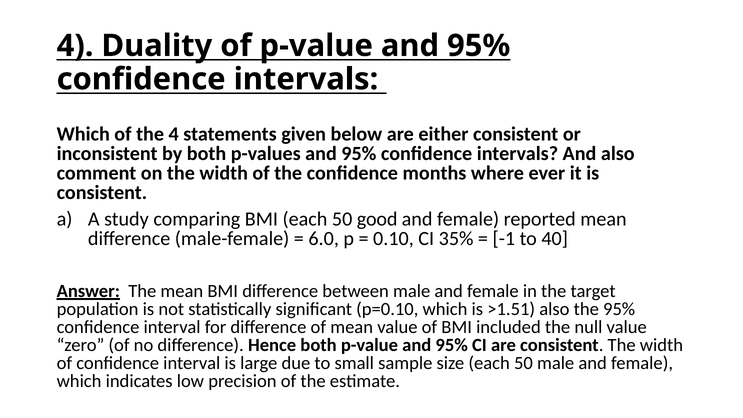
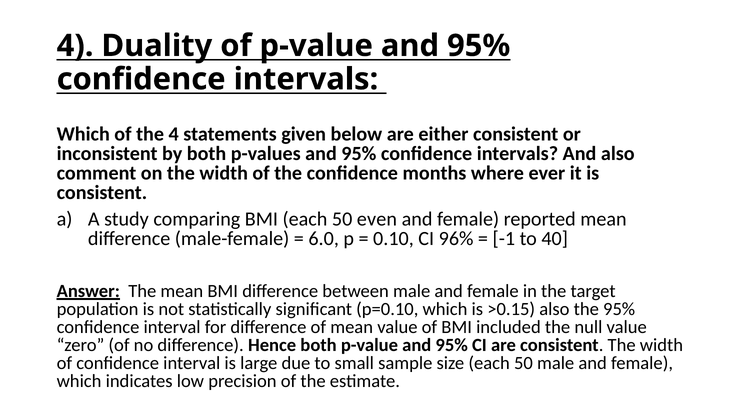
good: good -> even
35%: 35% -> 96%
>1.51: >1.51 -> >0.15
